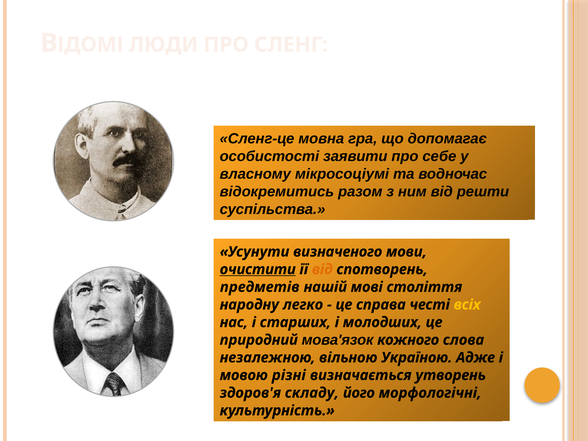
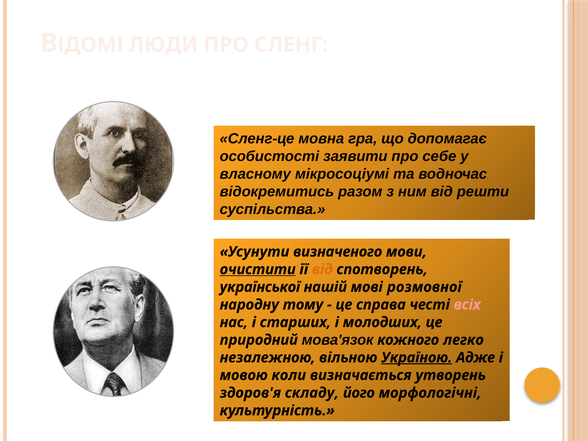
предметів: предметів -> української
століття: століття -> розмовної
легко: легко -> тому
всіх colour: yellow -> pink
слова: слова -> легко
Україною underline: none -> present
різні: різні -> коли
